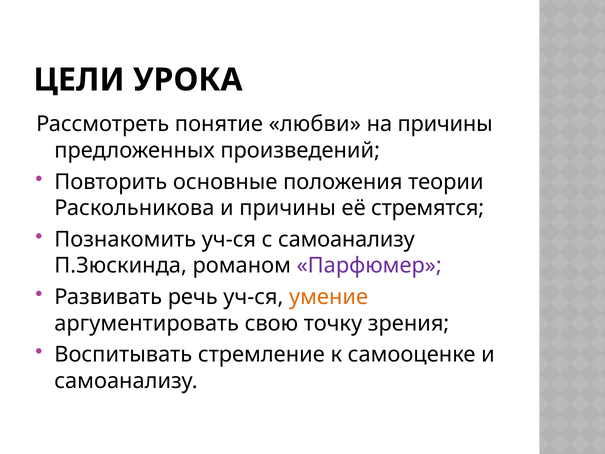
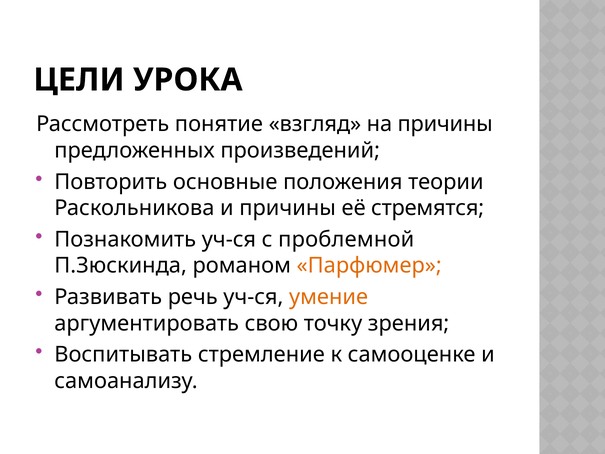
любви: любви -> взгляд
с самоанализу: самоанализу -> проблемной
Парфюмер colour: purple -> orange
